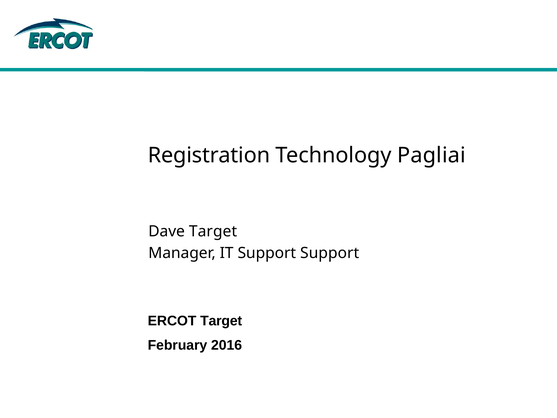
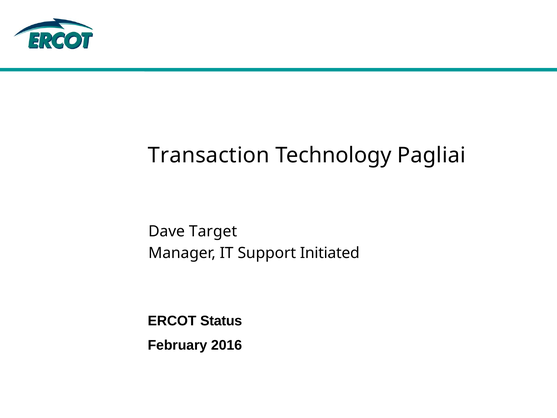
Registration: Registration -> Transaction
Support Support: Support -> Initiated
ERCOT Target: Target -> Status
